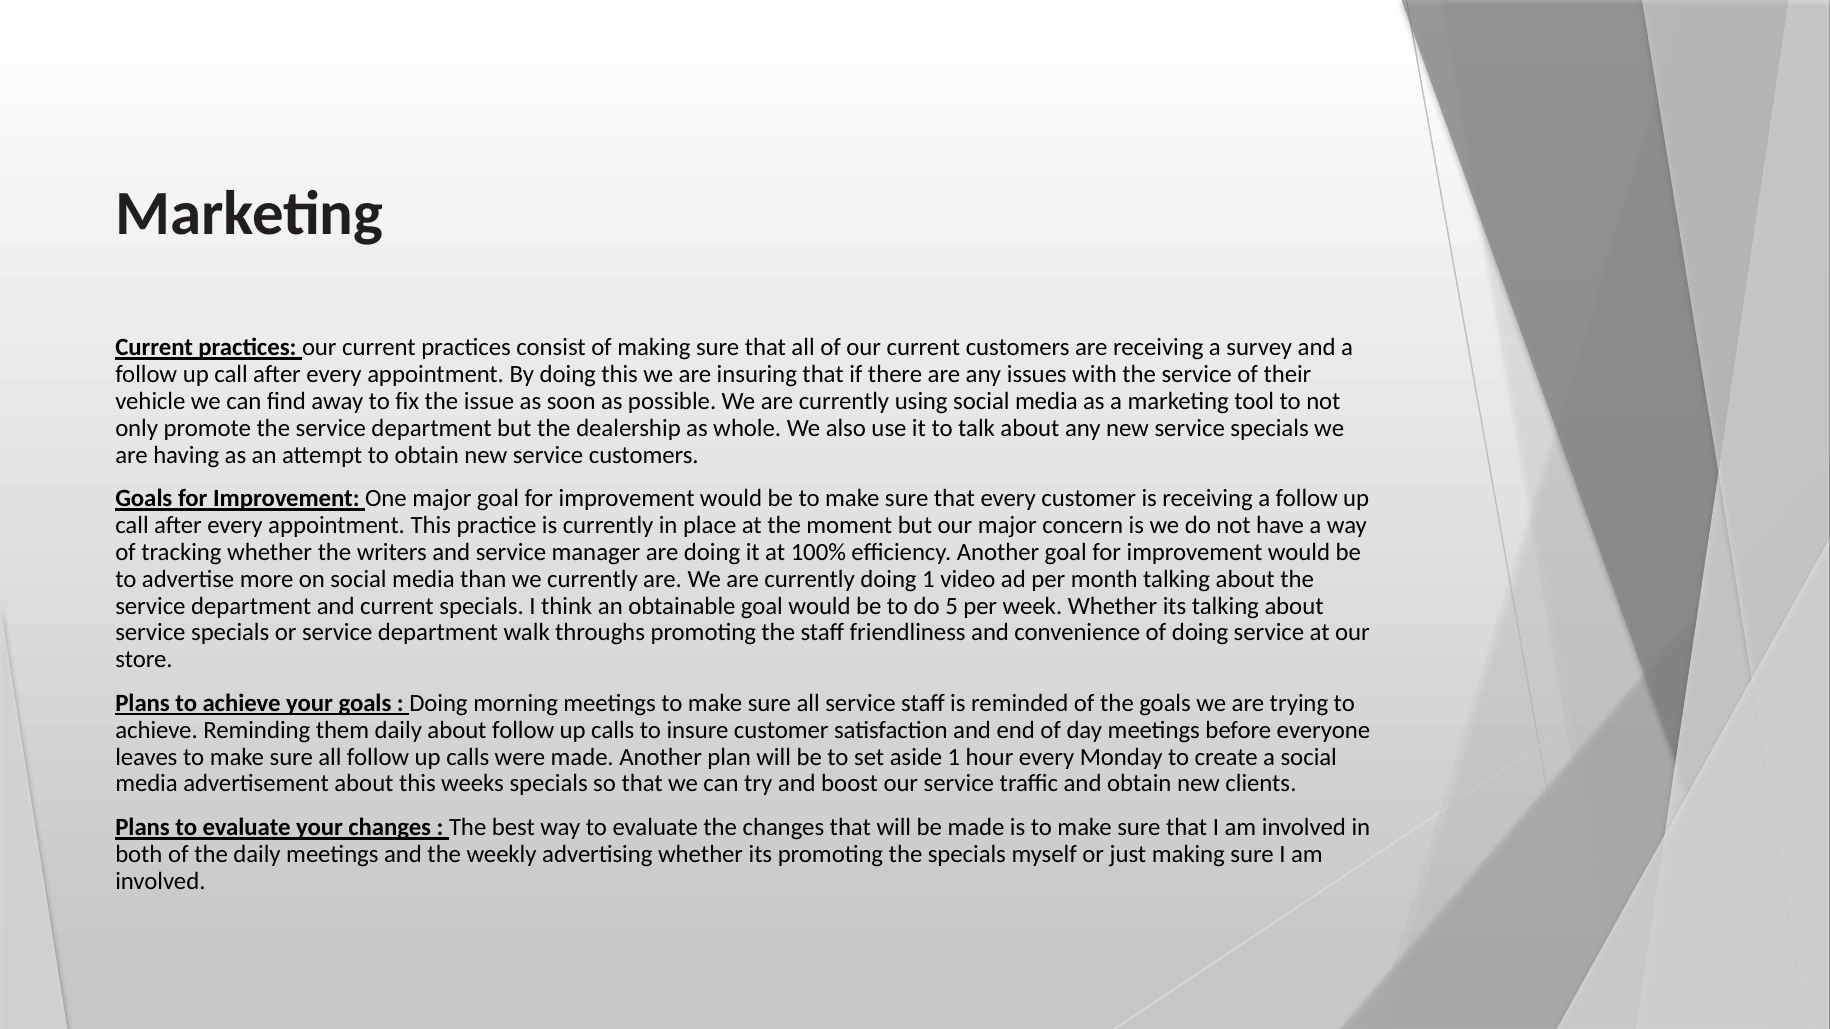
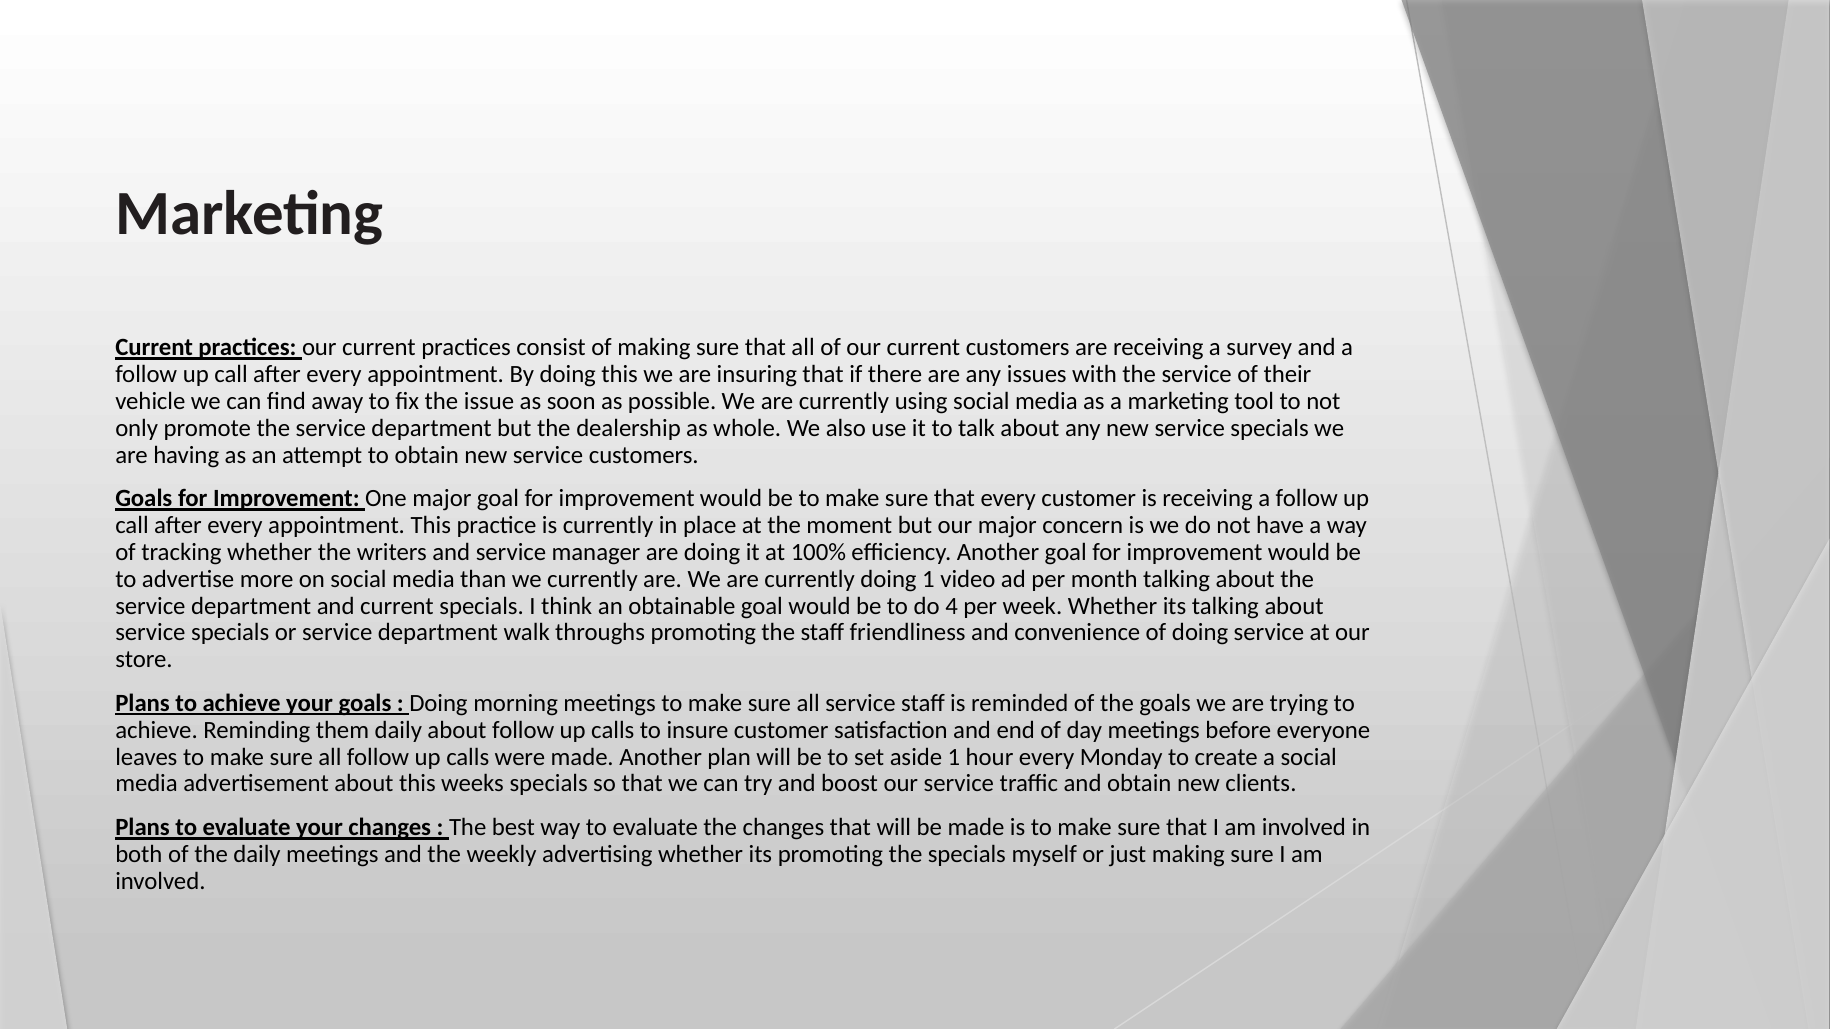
5: 5 -> 4
